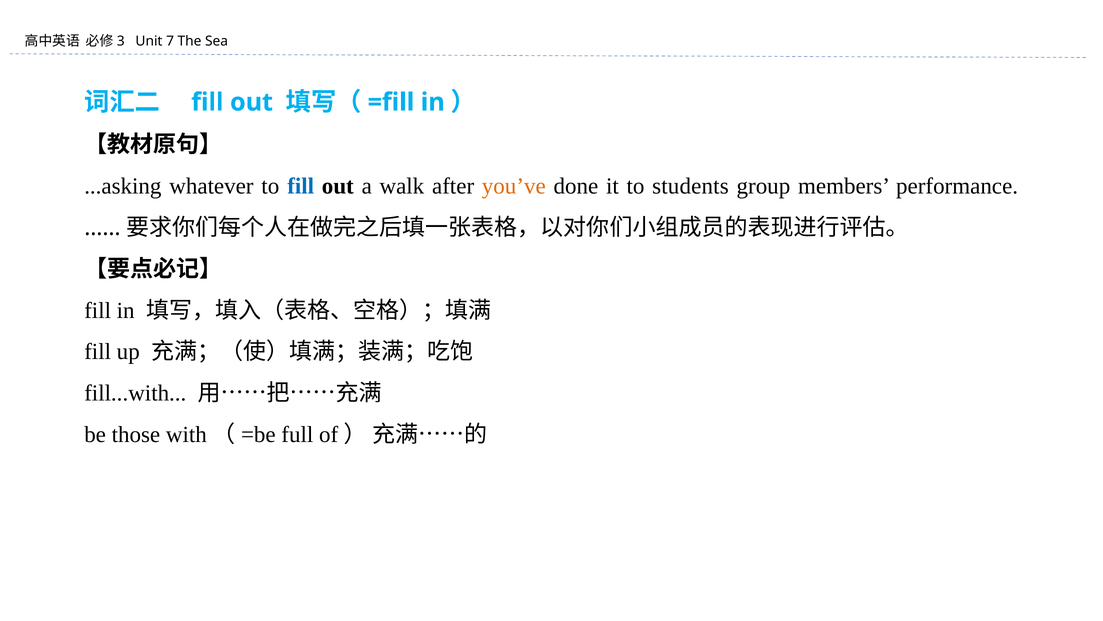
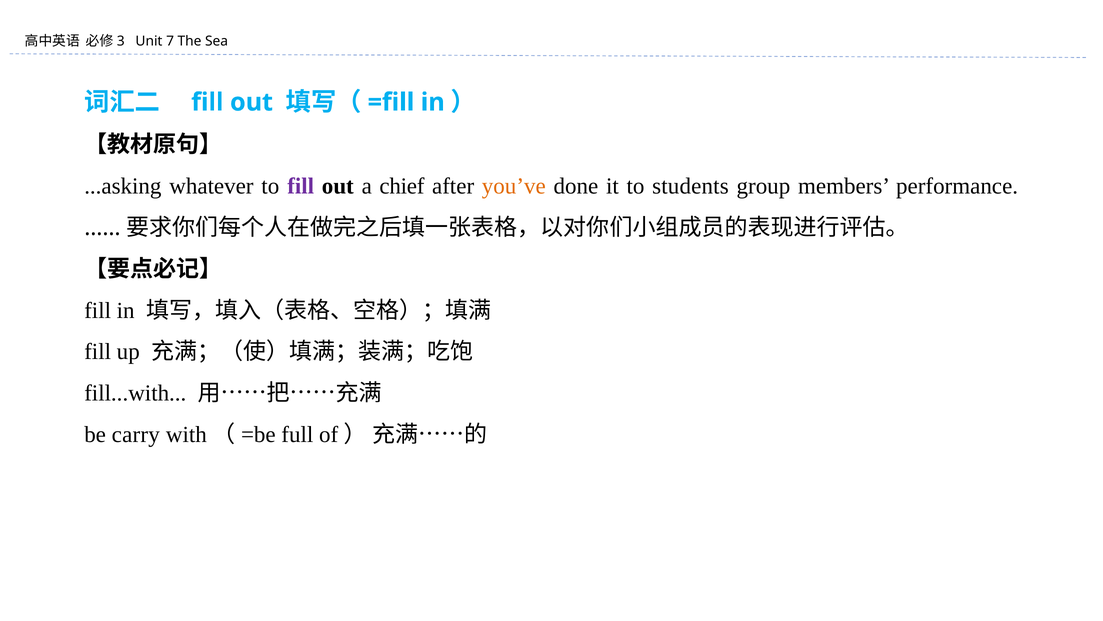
fill at (301, 186) colour: blue -> purple
walk: walk -> chief
those: those -> carry
